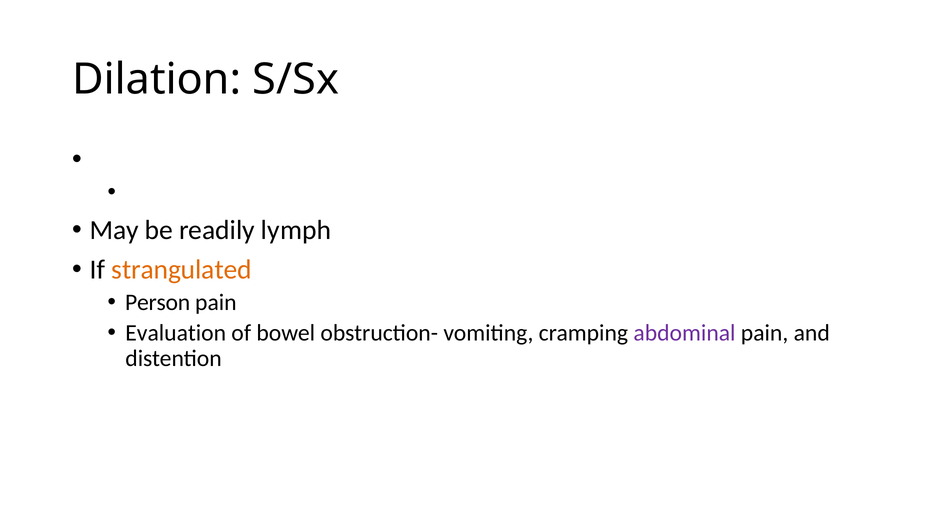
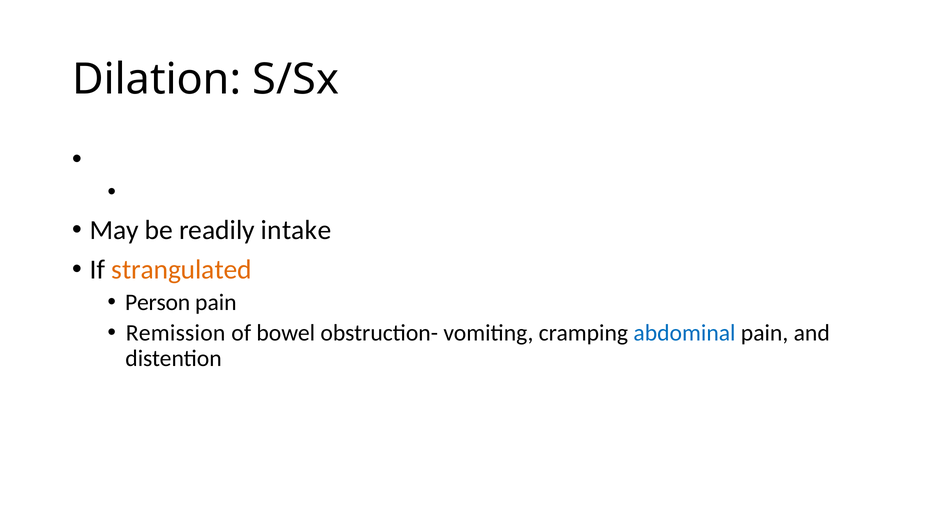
lymph: lymph -> intake
Evaluation: Evaluation -> Remission
abdominal colour: purple -> blue
